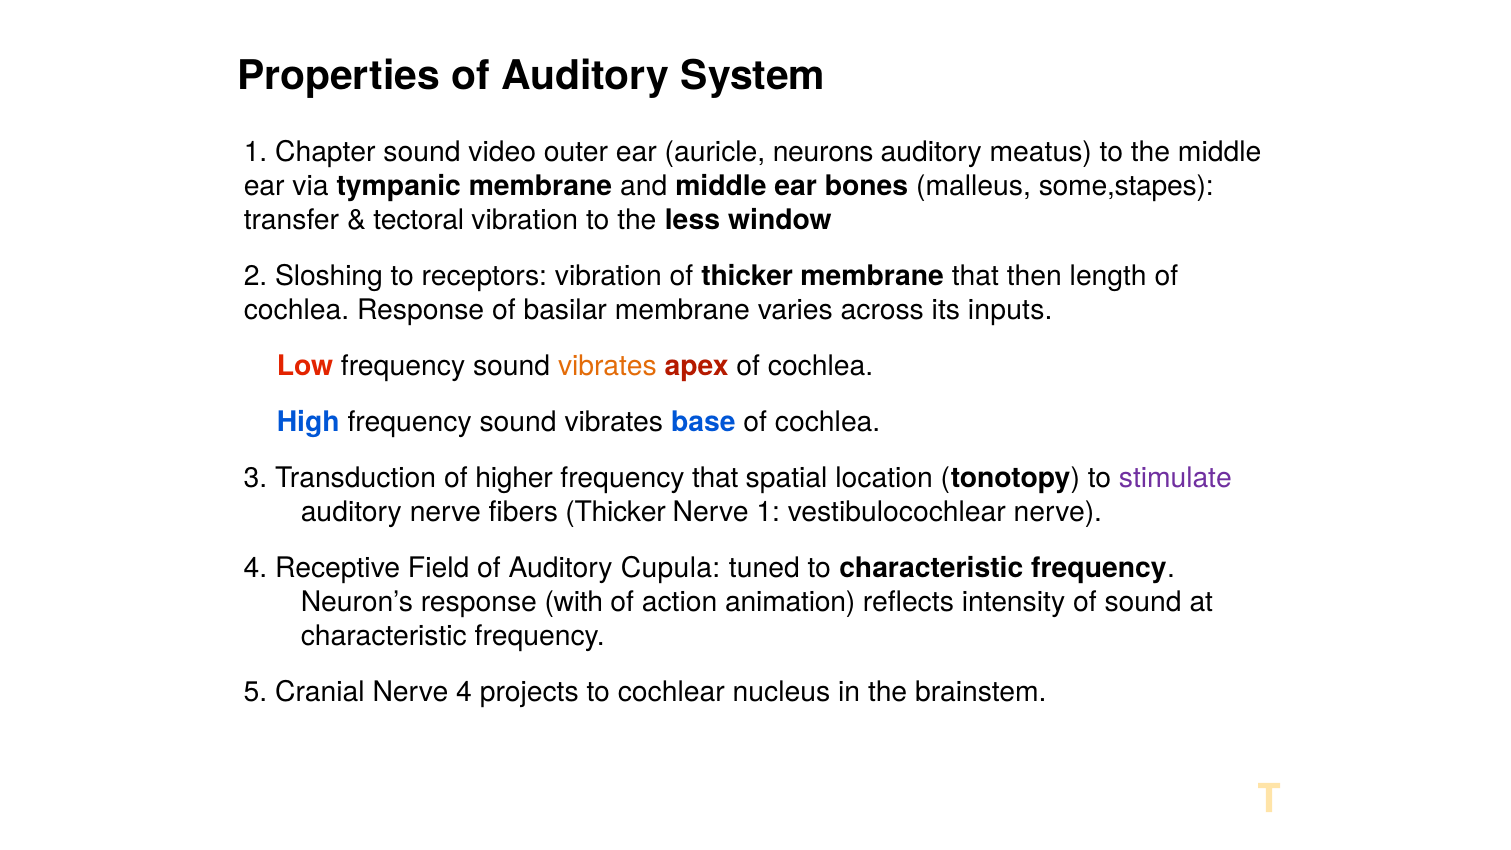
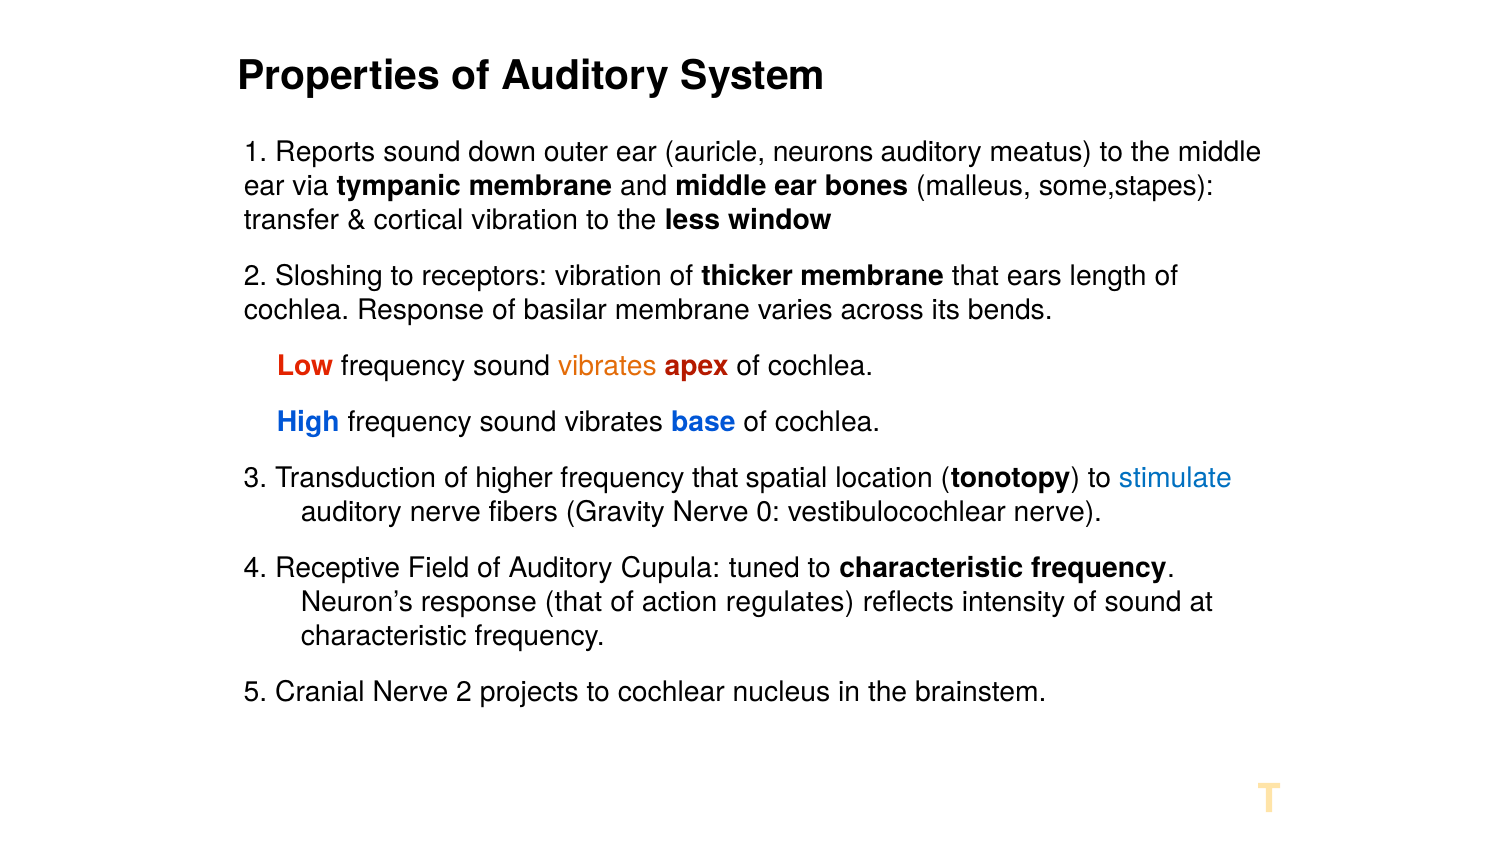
Chapter: Chapter -> Reports
video: video -> down
tectoral: tectoral -> cortical
then: then -> ears
inputs: inputs -> bends
stimulate colour: purple -> blue
fibers Thicker: Thicker -> Gravity
Nerve 1: 1 -> 0
response with: with -> that
animation: animation -> regulates
Cranial Nerve 4: 4 -> 2
